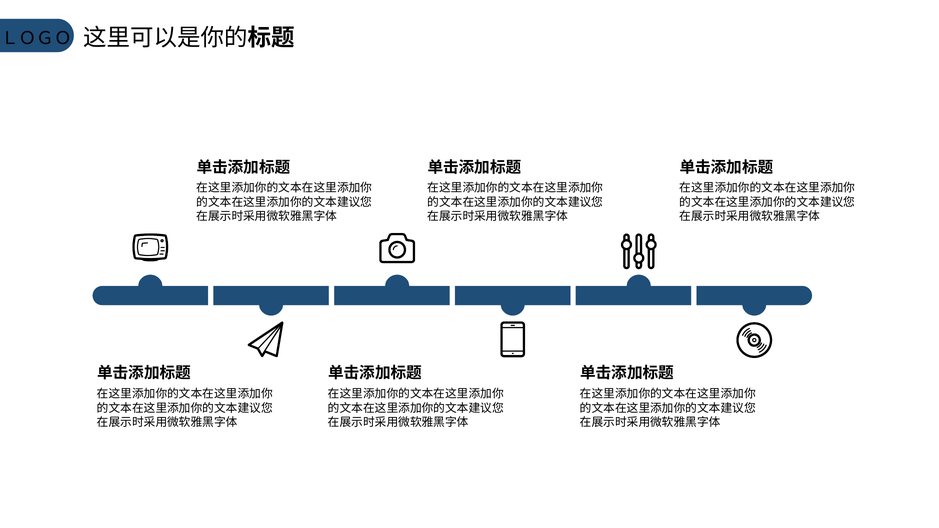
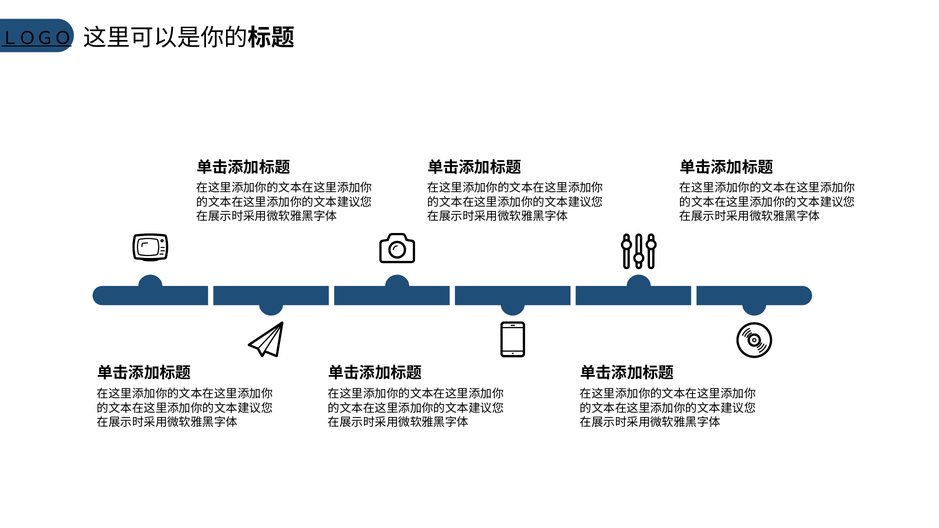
ＬＯＧＯ underline: none -> present
